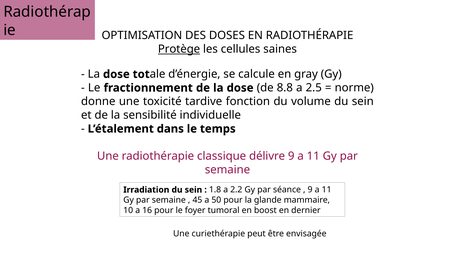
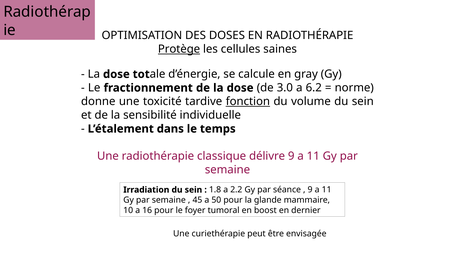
8.8: 8.8 -> 3.0
2.5: 2.5 -> 6.2
fonction underline: none -> present
